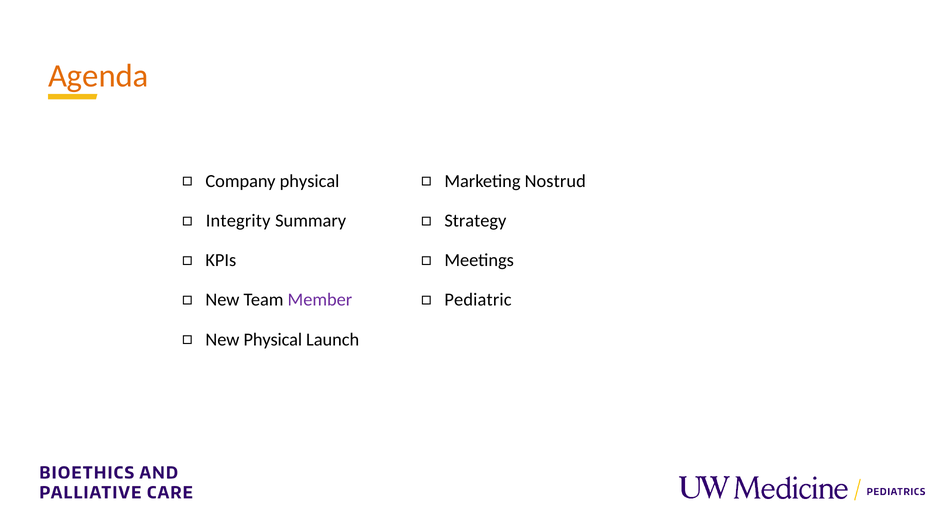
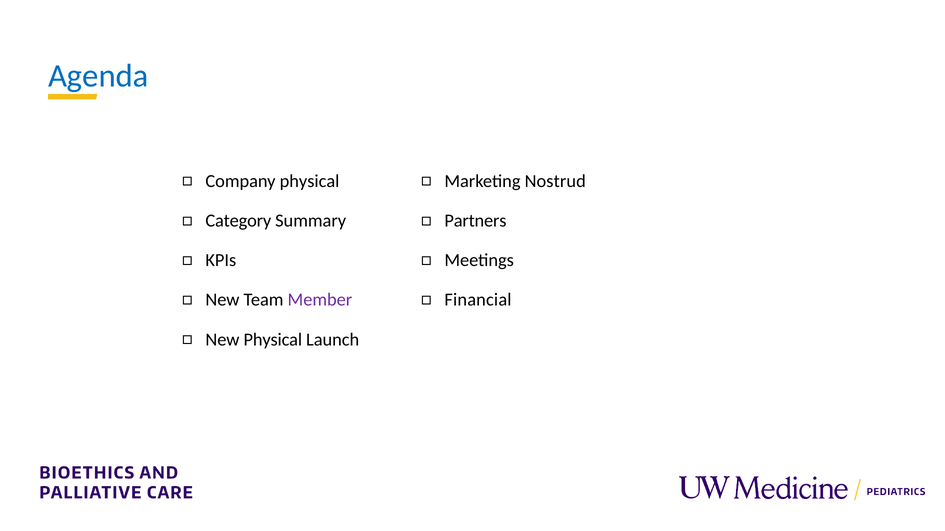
Agenda colour: orange -> blue
Integrity: Integrity -> Category
Strategy: Strategy -> Partners
Pediatric: Pediatric -> Financial
